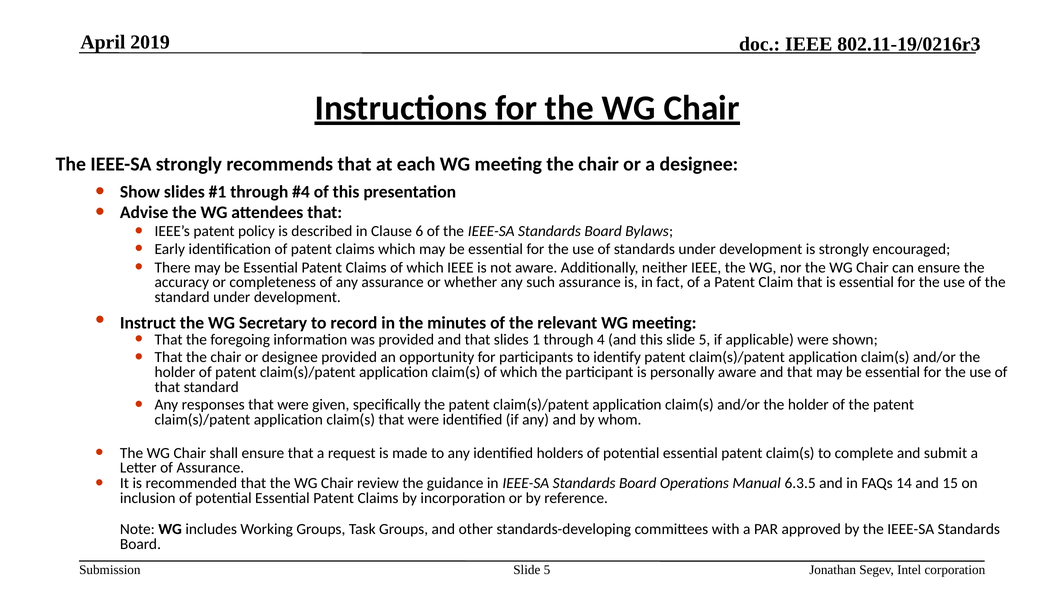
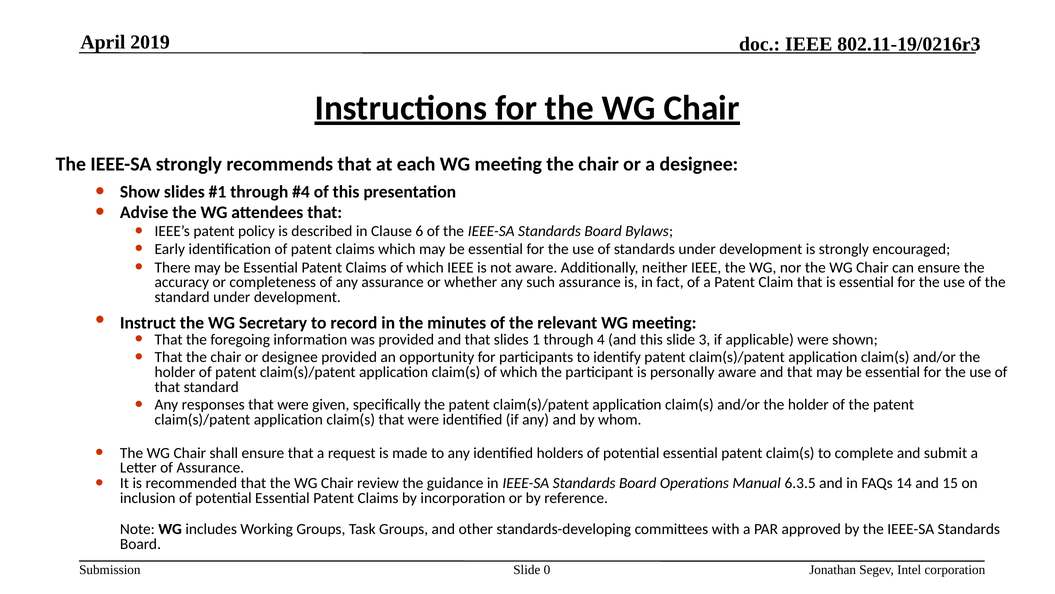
this slide 5: 5 -> 3
5 at (547, 569): 5 -> 0
